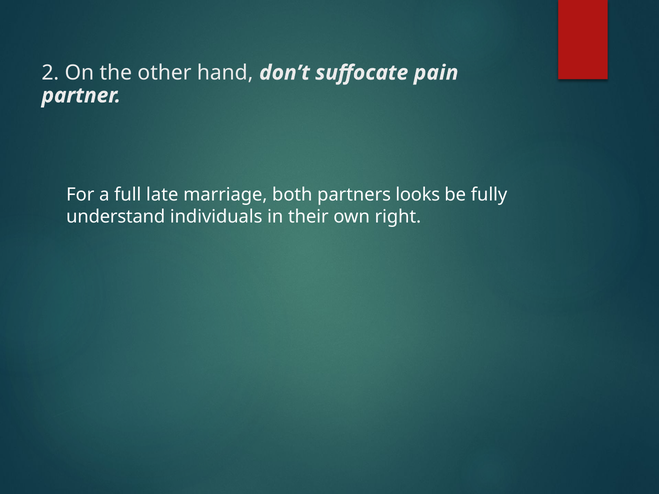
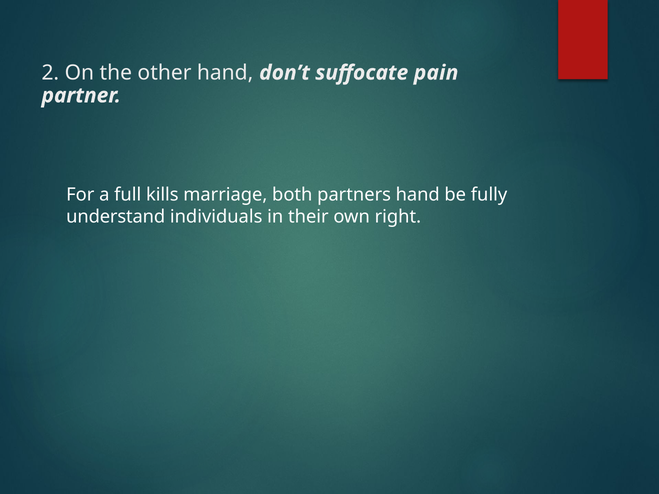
late: late -> kills
partners looks: looks -> hand
